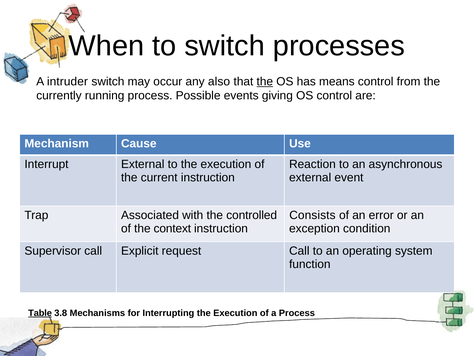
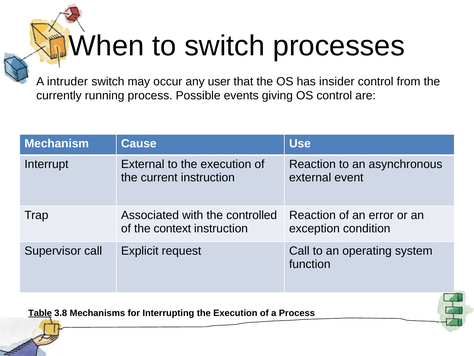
also: also -> user
the at (265, 81) underline: present -> none
means: means -> insider
Consists at (312, 215): Consists -> Reaction
